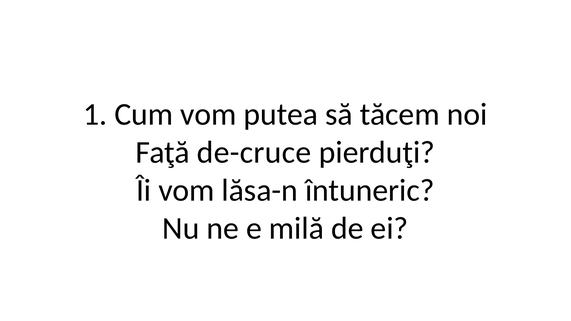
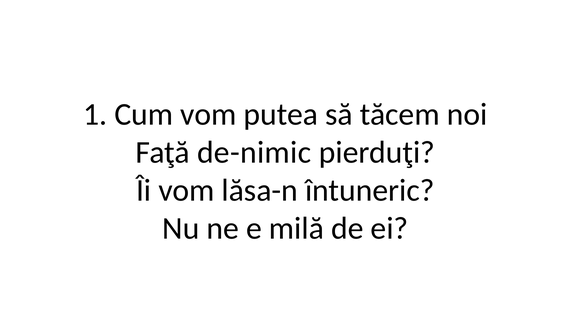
de-cruce: de-cruce -> de-nimic
